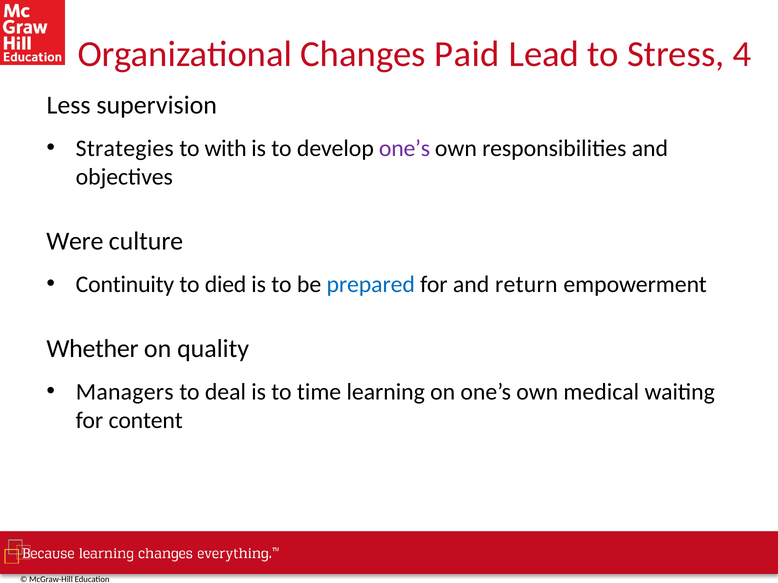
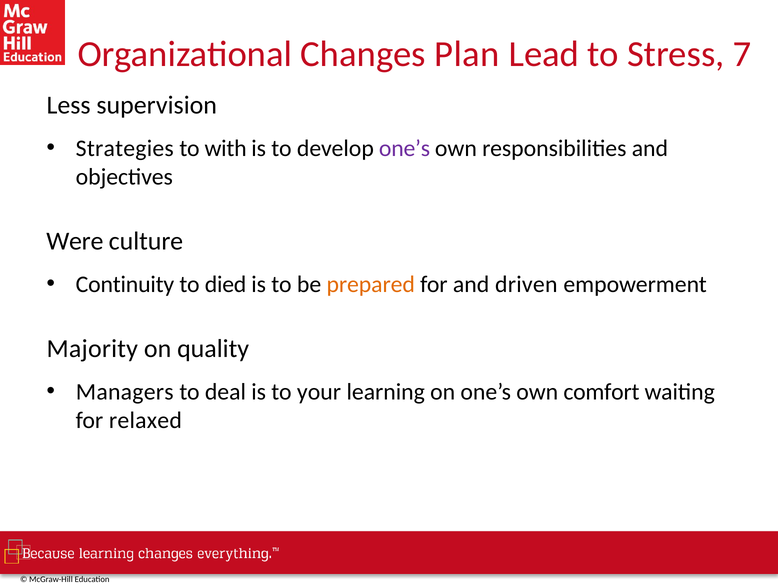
Paid: Paid -> Plan
4: 4 -> 7
prepared colour: blue -> orange
return: return -> driven
Whether: Whether -> Majority
time: time -> your
medical: medical -> comfort
content: content -> relaxed
